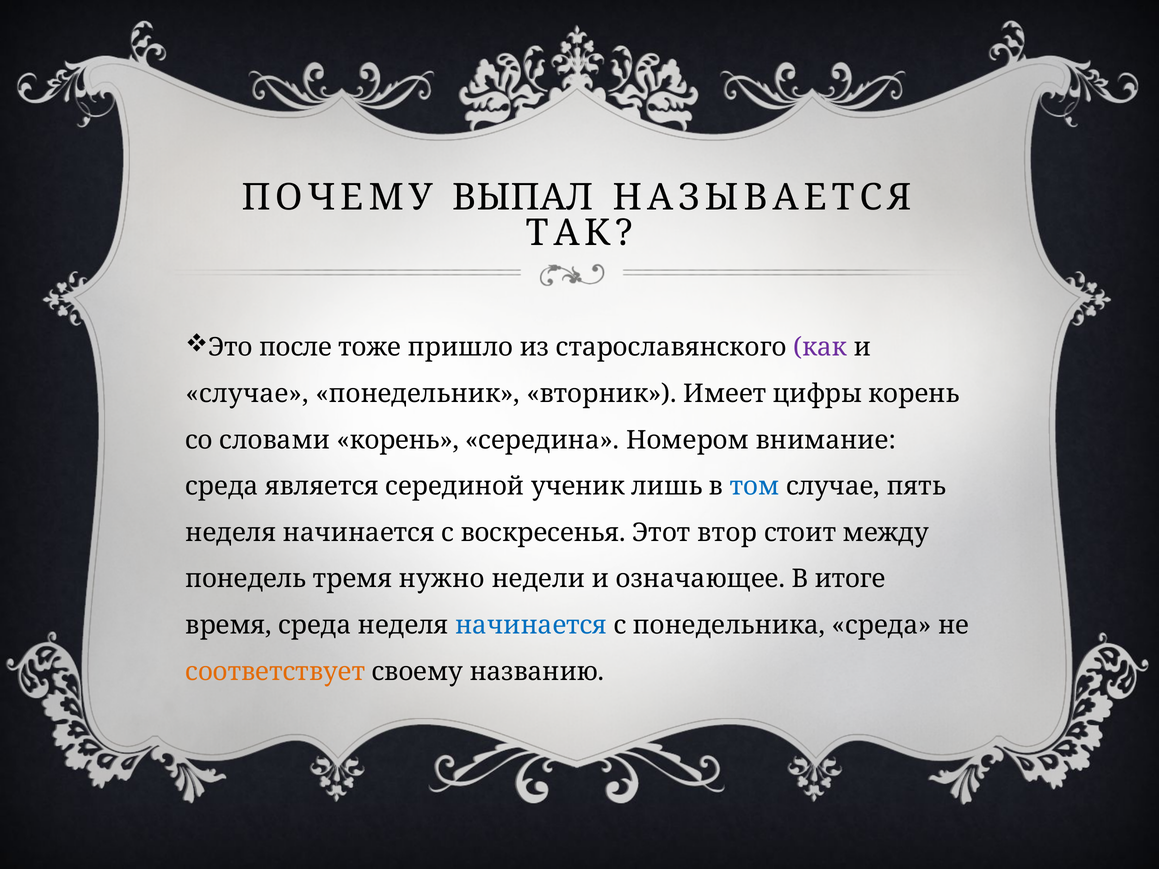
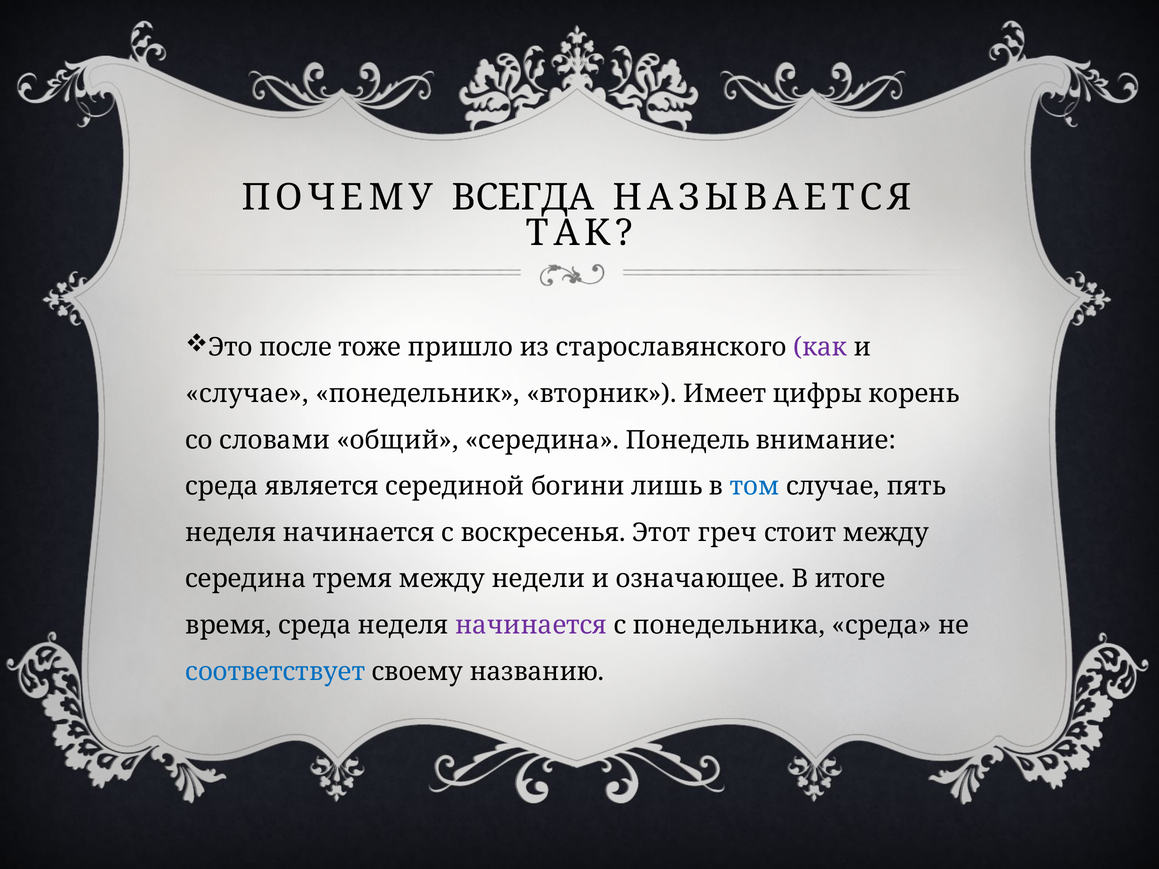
ВЫПАЛ: ВЫПАЛ -> ВСЕГДА
словами корень: корень -> общий
Номером: Номером -> Понедель
ученик: ученик -> богини
втор: втор -> греч
понедель at (246, 579): понедель -> середина
тремя нужно: нужно -> между
начинается at (531, 625) colour: blue -> purple
соответствует colour: orange -> blue
